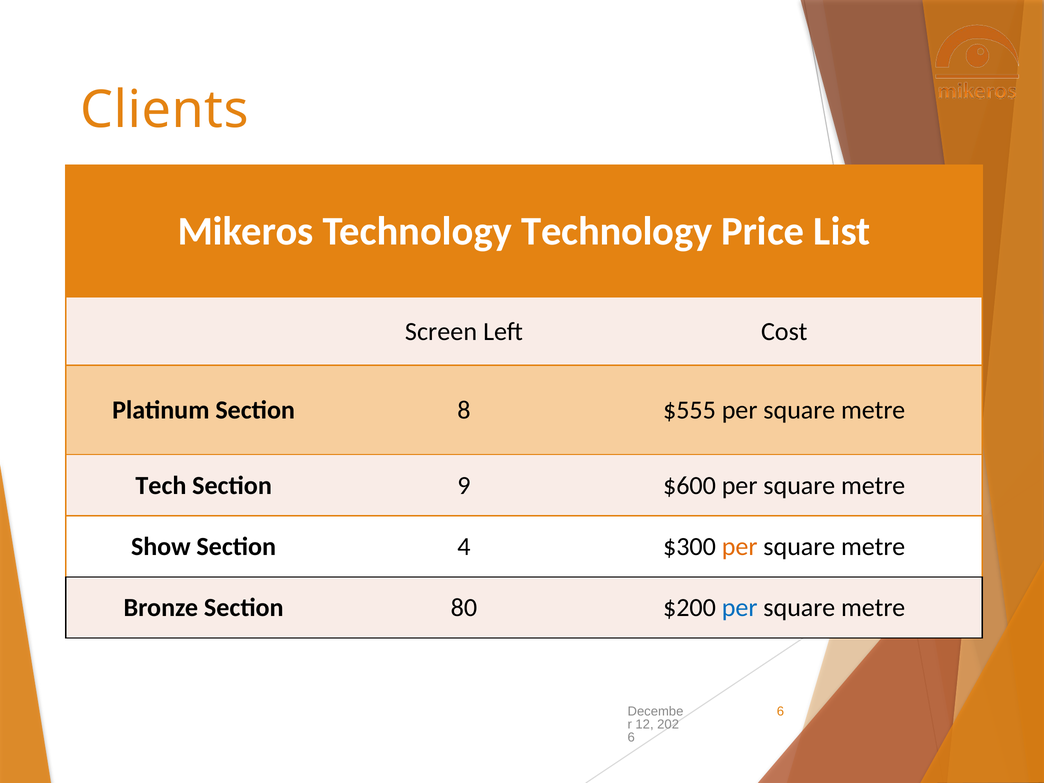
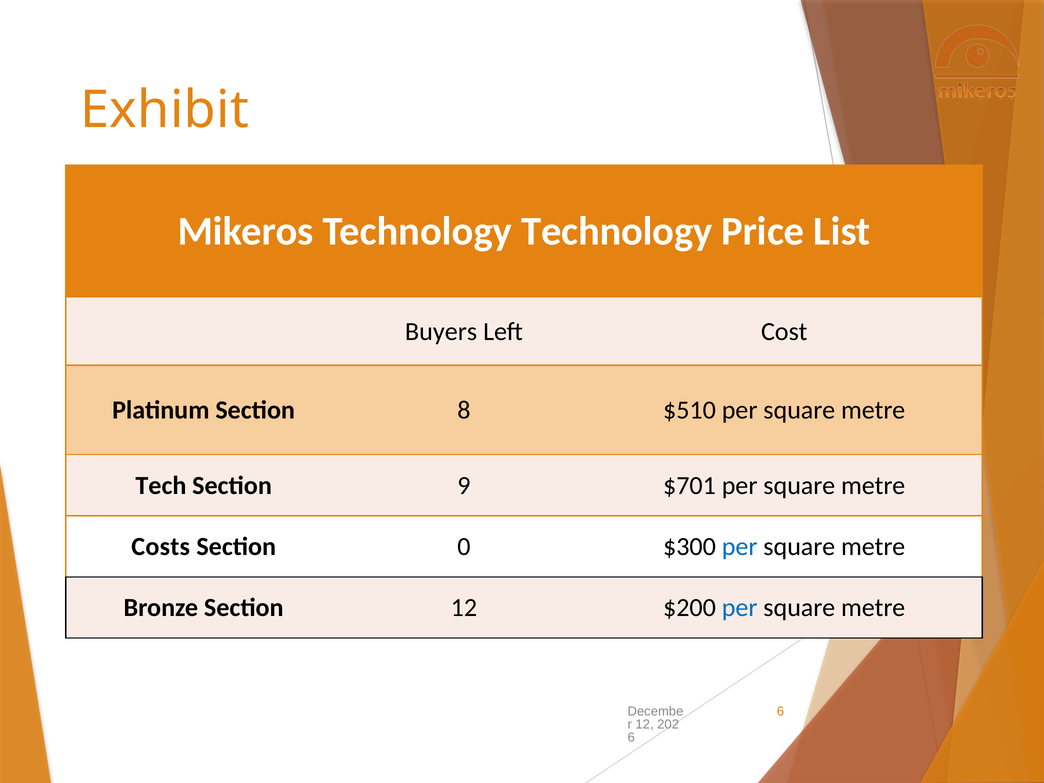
Clients: Clients -> Exhibit
Screen: Screen -> Buyers
$555: $555 -> $510
$600: $600 -> $701
Show: Show -> Costs
4: 4 -> 0
per at (740, 547) colour: orange -> blue
Section 80: 80 -> 12
